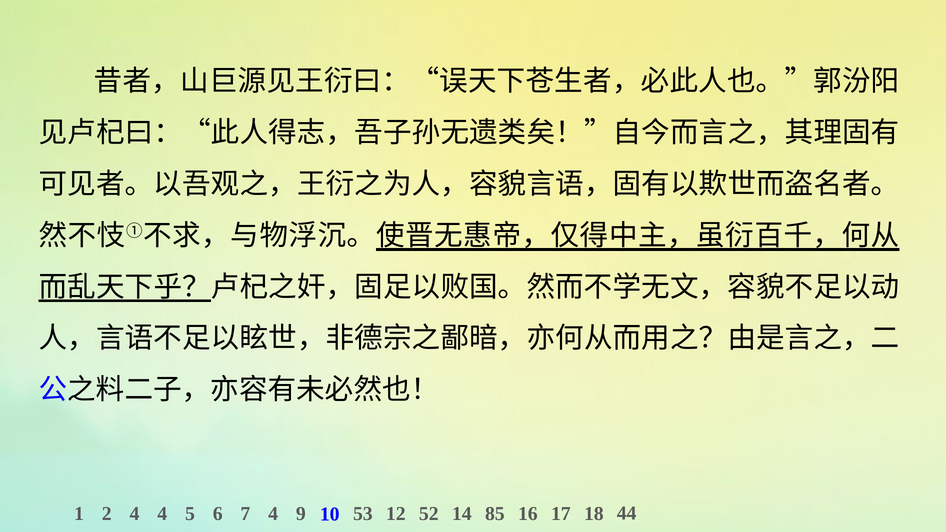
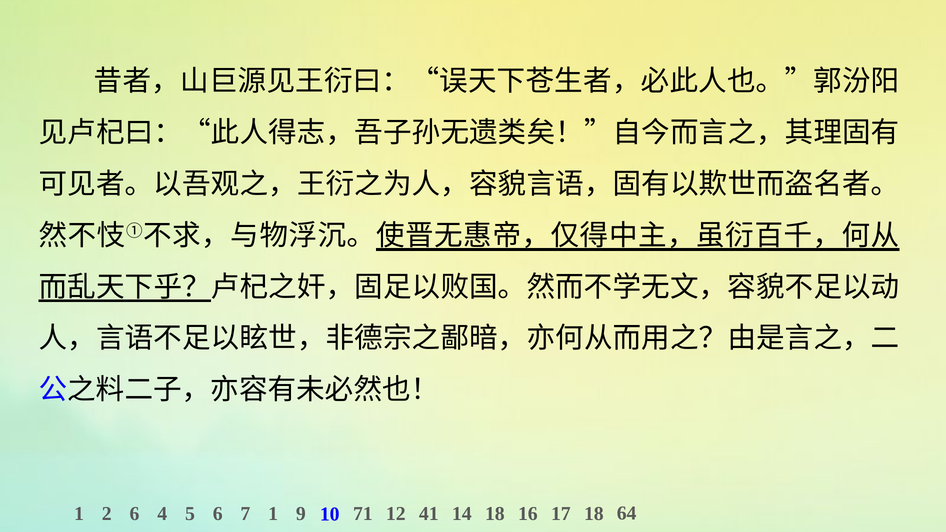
2 4: 4 -> 6
7 4: 4 -> 1
53: 53 -> 71
52: 52 -> 41
14 85: 85 -> 18
44: 44 -> 64
